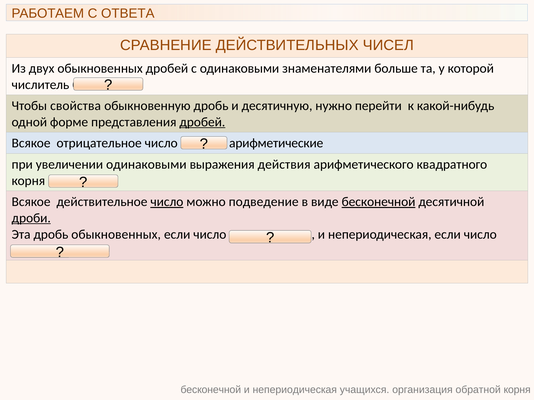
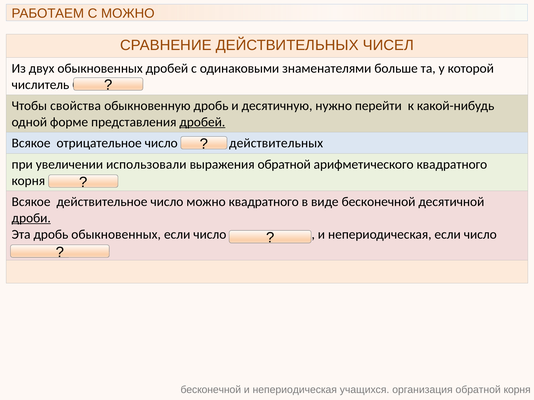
С ОТВЕТА: ОТВЕТА -> МОЖНО
арифметические at (276, 143): арифметические -> действительных
увеличении одинаковыми: одинаковыми -> использовали
выражения действия: действия -> обратной
число at (167, 202) underline: present -> none
можно подведение: подведение -> квадратного
бесконечной at (379, 202) underline: present -> none
